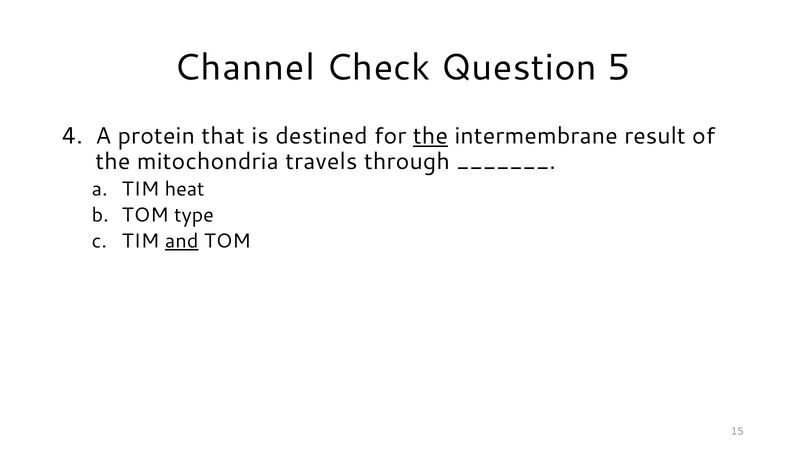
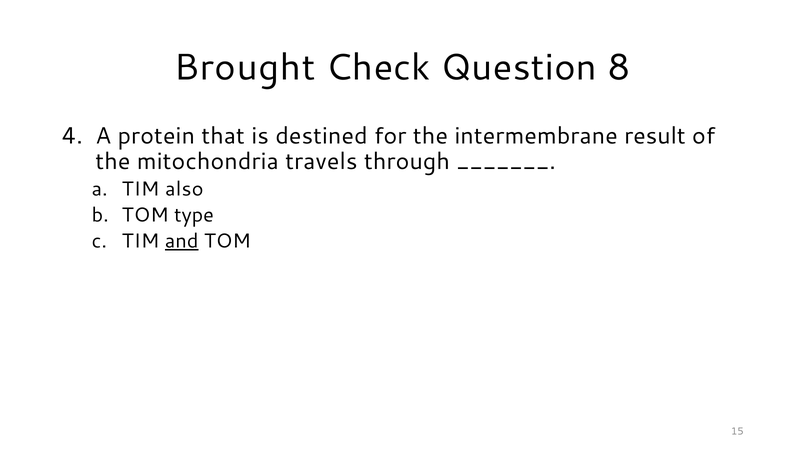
Channel: Channel -> Brought
5: 5 -> 8
the at (430, 136) underline: present -> none
heat: heat -> also
